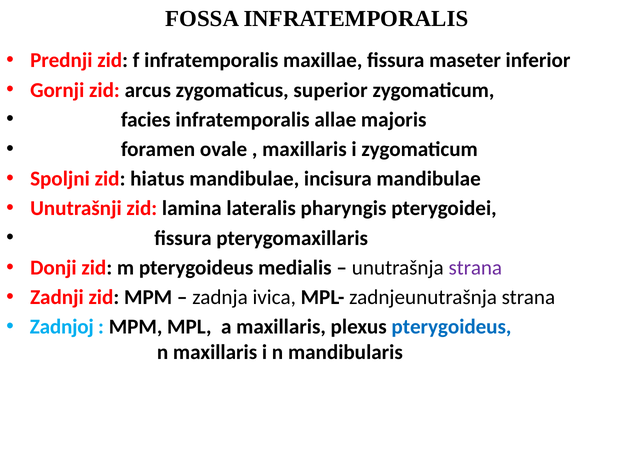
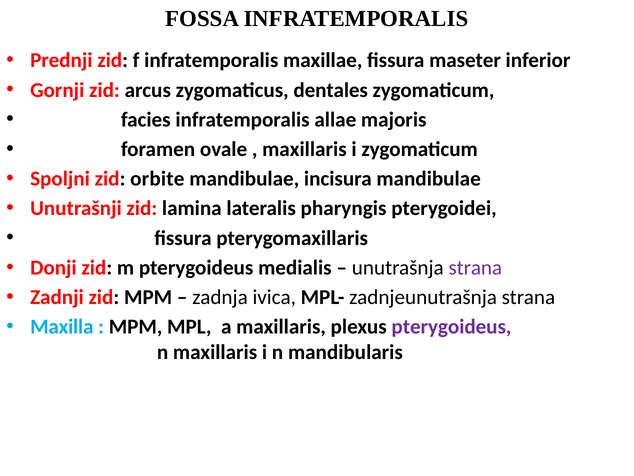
superior: superior -> dentales
hiatus: hiatus -> orbite
Zadnjoj: Zadnjoj -> Maxilla
pterygoideus at (451, 327) colour: blue -> purple
